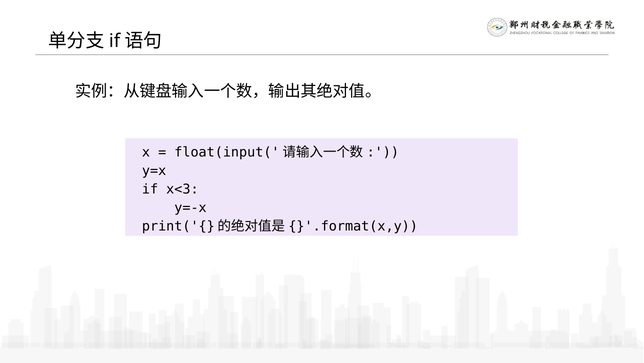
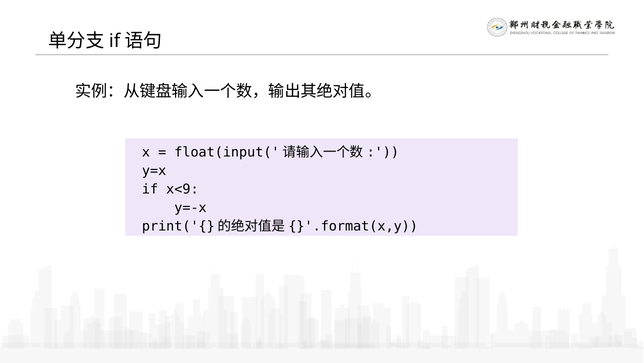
x<3: x<3 -> x<9
